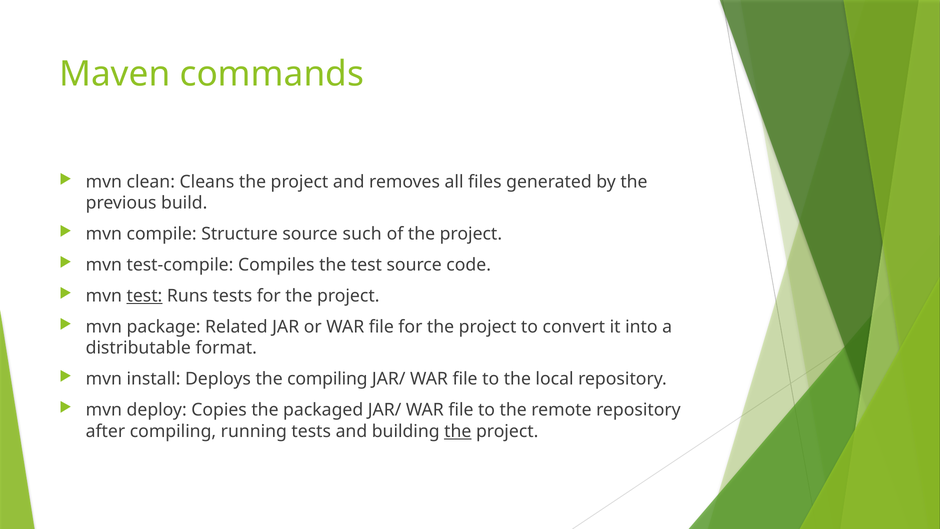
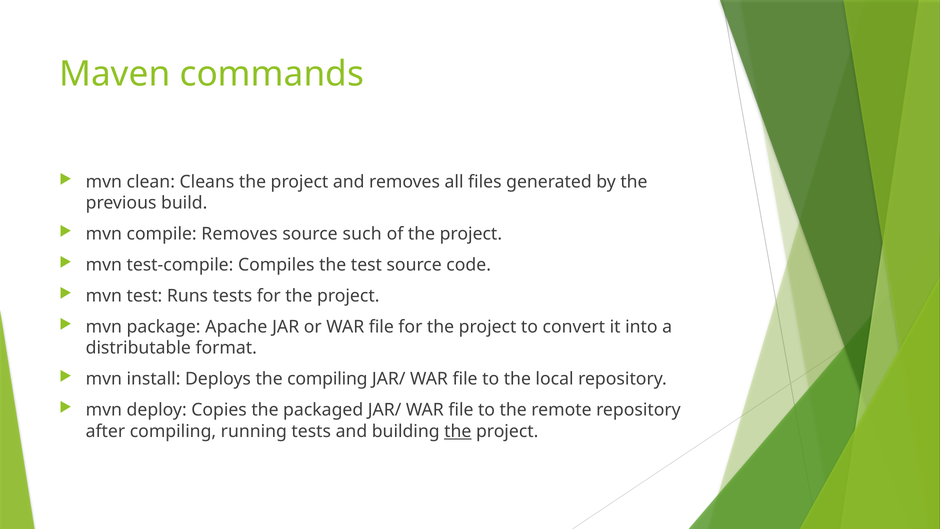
compile Structure: Structure -> Removes
test at (144, 296) underline: present -> none
Related: Related -> Apache
